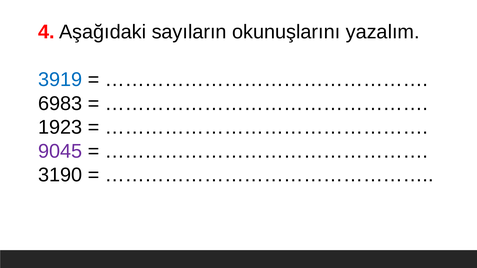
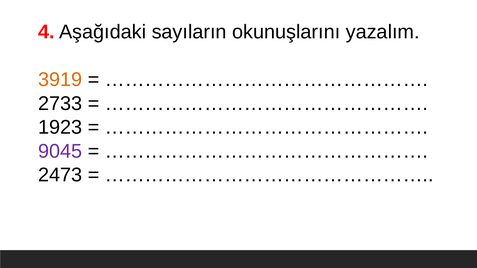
3919 colour: blue -> orange
6983: 6983 -> 2733
3190: 3190 -> 2473
